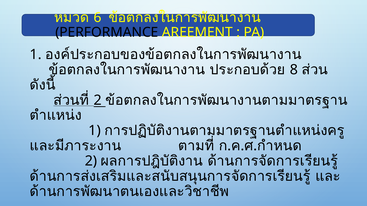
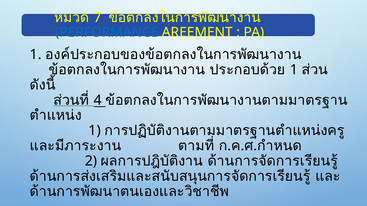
6: 6 -> 7
PERFORMANCE colour: black -> blue
8 at (294, 70): 8 -> 1
2 at (98, 100): 2 -> 4
